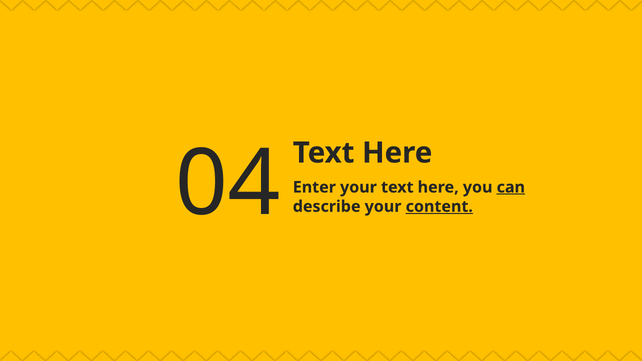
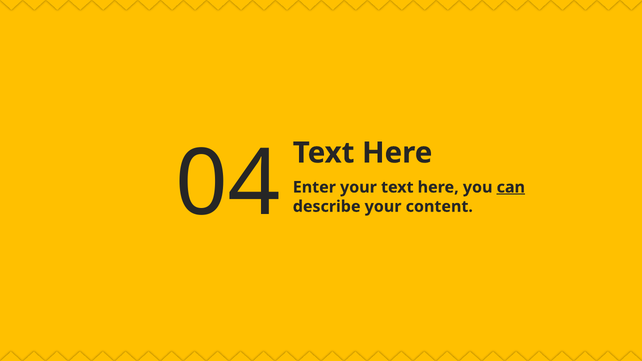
content underline: present -> none
